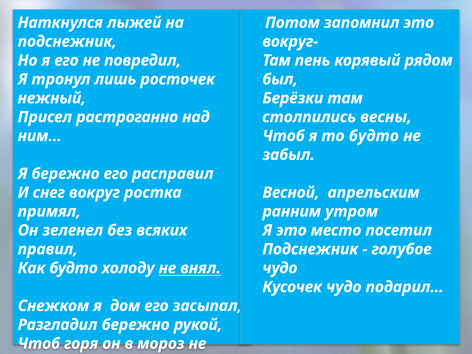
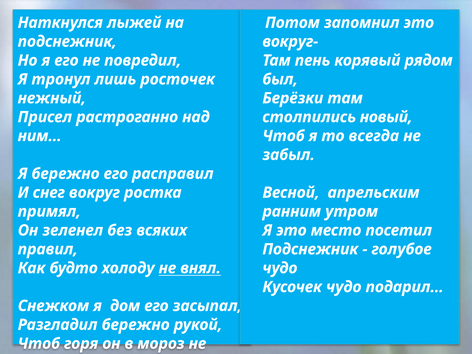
столпились весны: весны -> новый
то будто: будто -> всегда
